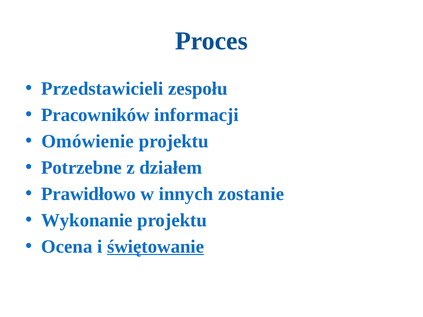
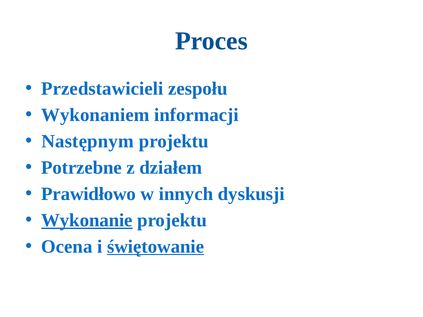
Pracowników: Pracowników -> Wykonaniem
Omówienie: Omówienie -> Następnym
zostanie: zostanie -> dyskusji
Wykonanie underline: none -> present
